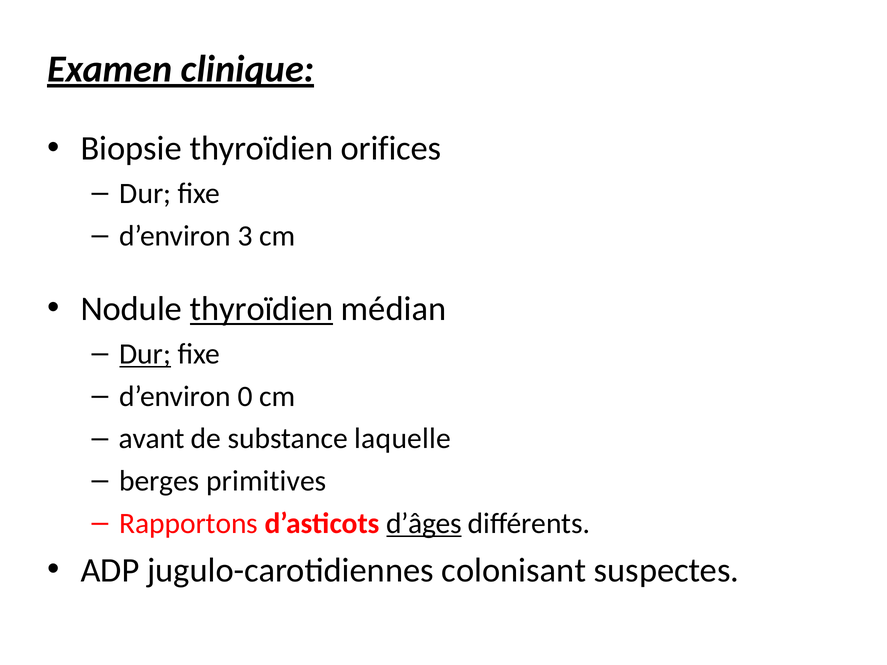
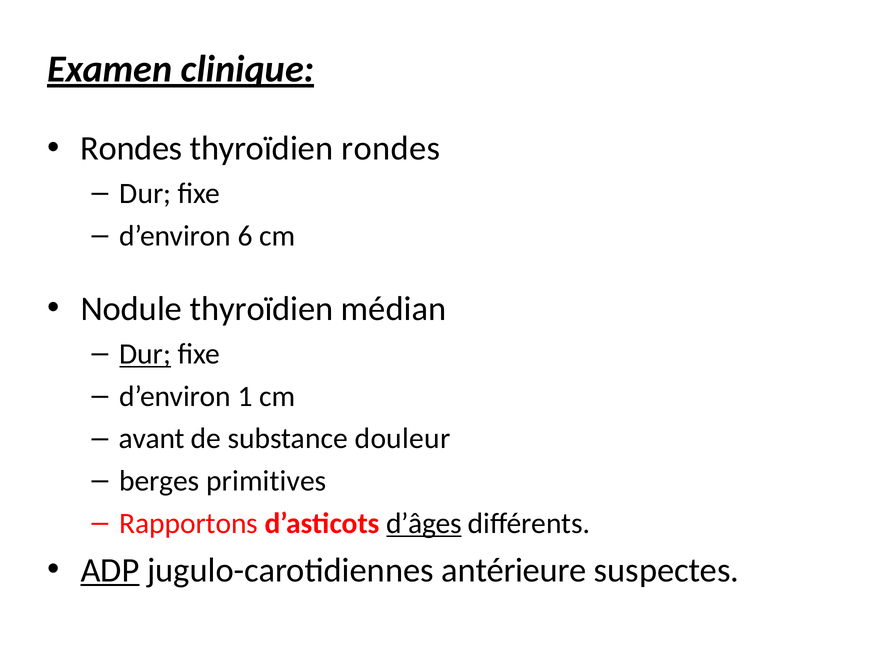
Biopsie at (131, 149): Biopsie -> Rondes
thyroïdien orifices: orifices -> rondes
3: 3 -> 6
thyroïdien at (262, 309) underline: present -> none
0: 0 -> 1
laquelle: laquelle -> douleur
ADP underline: none -> present
colonisant: colonisant -> antérieure
